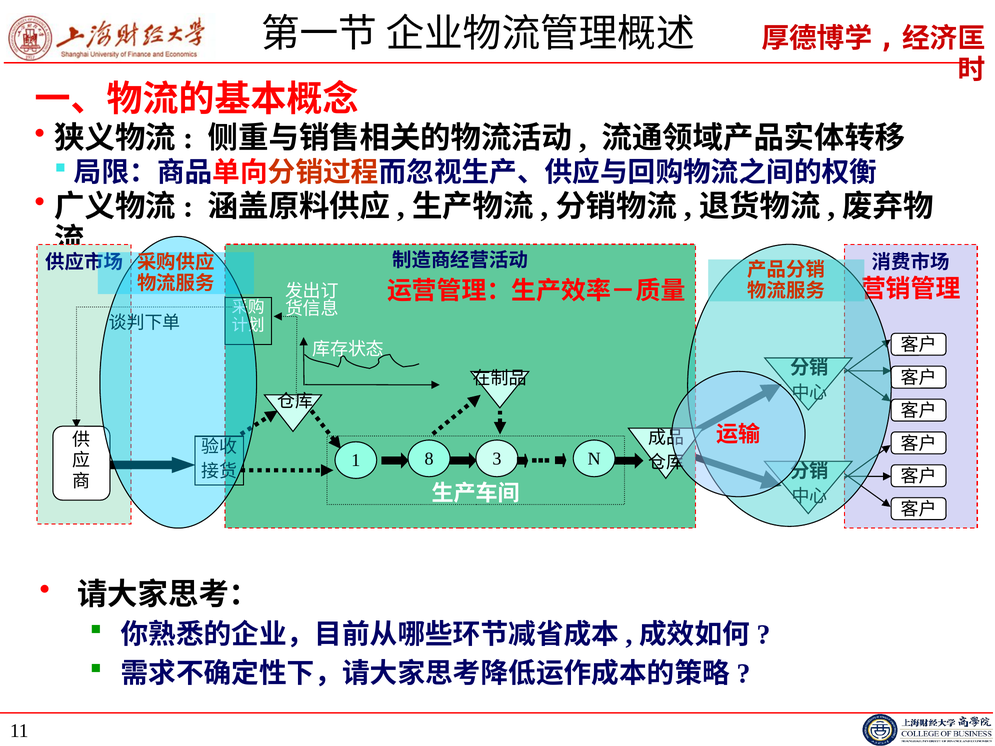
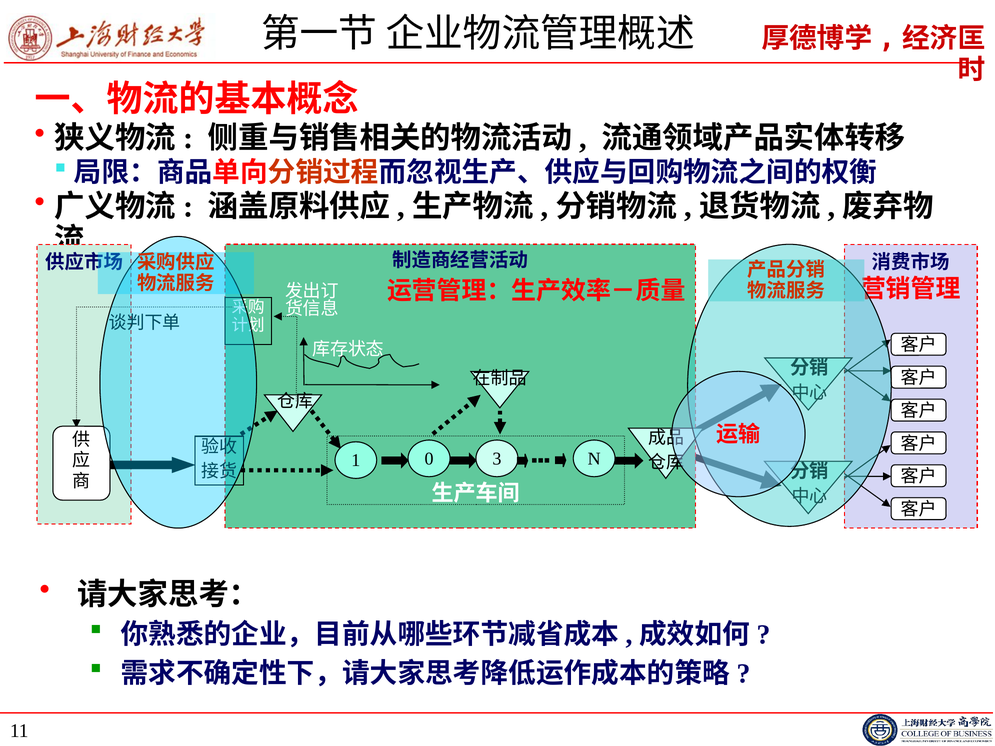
8: 8 -> 0
